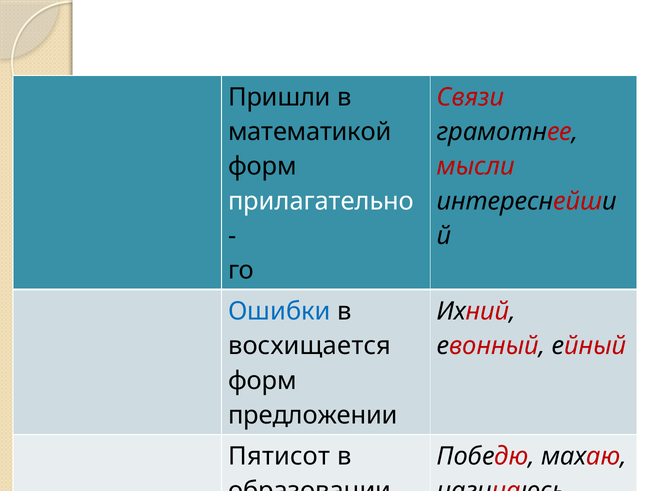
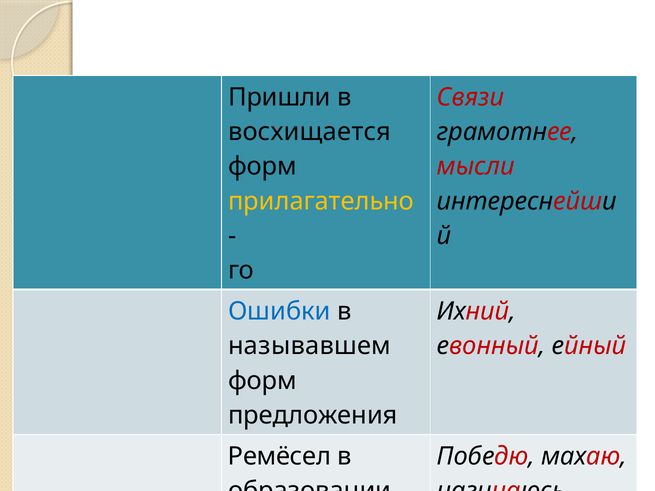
математикой: математикой -> восхищается
прилагательно colour: white -> yellow
восхищается: восхищается -> называвшем
предложении: предложении -> предложения
Пятисот: Пятисот -> Ремёсел
